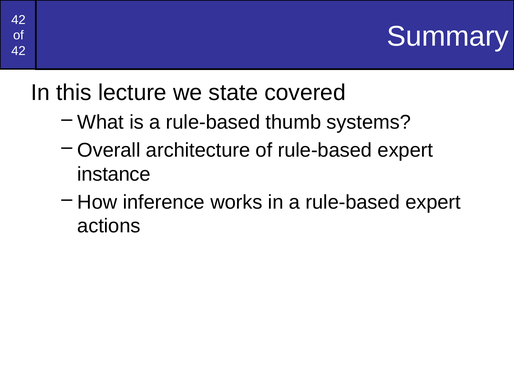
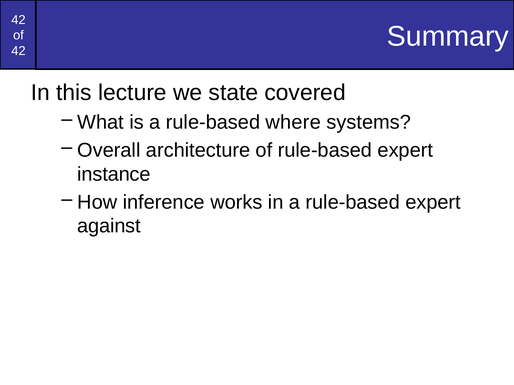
thumb: thumb -> where
actions: actions -> against
